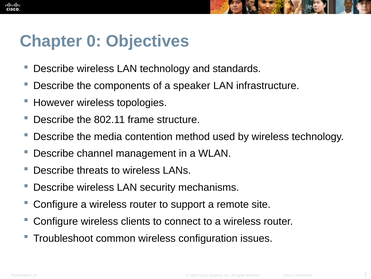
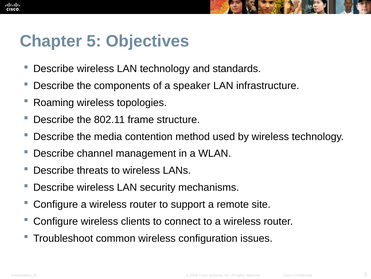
0: 0 -> 5
However: However -> Roaming
